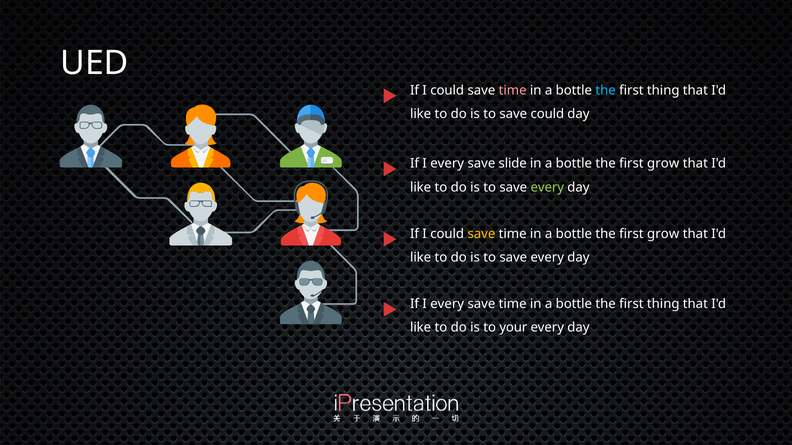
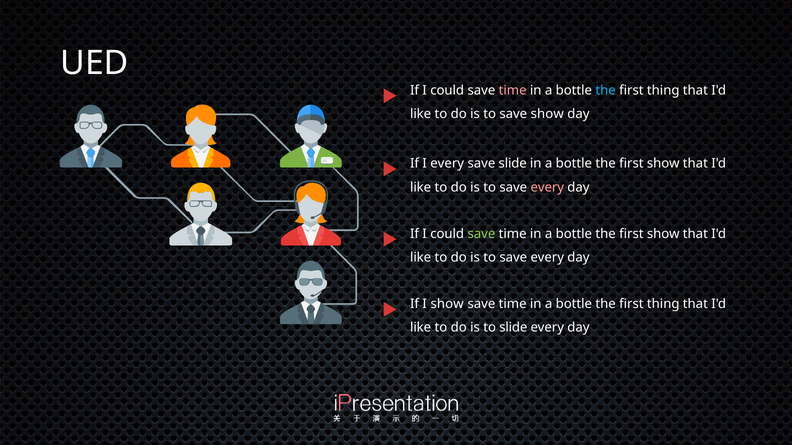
save could: could -> show
grow at (663, 164): grow -> show
every at (547, 187) colour: light green -> pink
save at (481, 234) colour: yellow -> light green
grow at (663, 234): grow -> show
every at (447, 304): every -> show
to your: your -> slide
